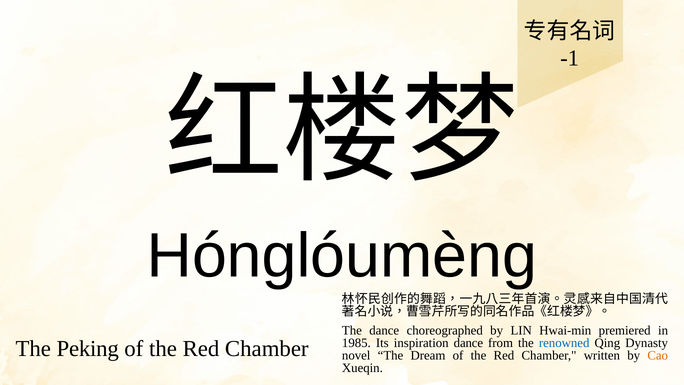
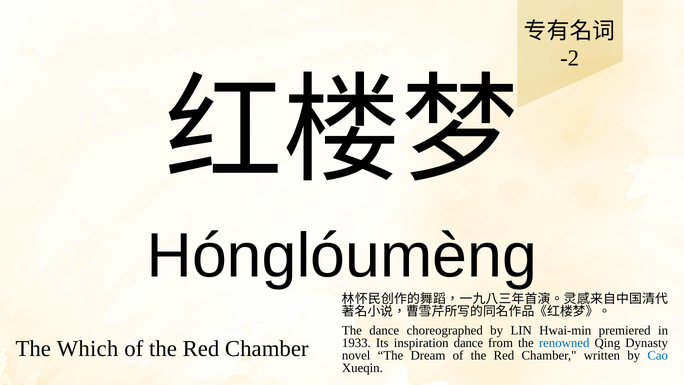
-1: -1 -> -2
1985: 1985 -> 1933
Peking: Peking -> Which
Cao colour: orange -> blue
